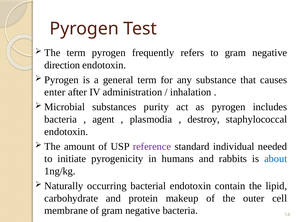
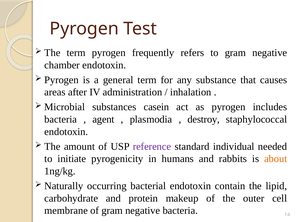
direction: direction -> chamber
enter: enter -> areas
purity: purity -> casein
about colour: blue -> orange
